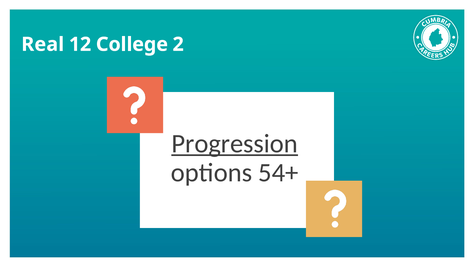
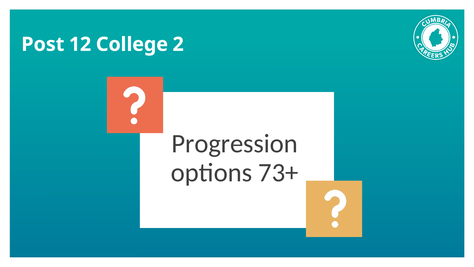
Real: Real -> Post
Progression underline: present -> none
54+: 54+ -> 73+
